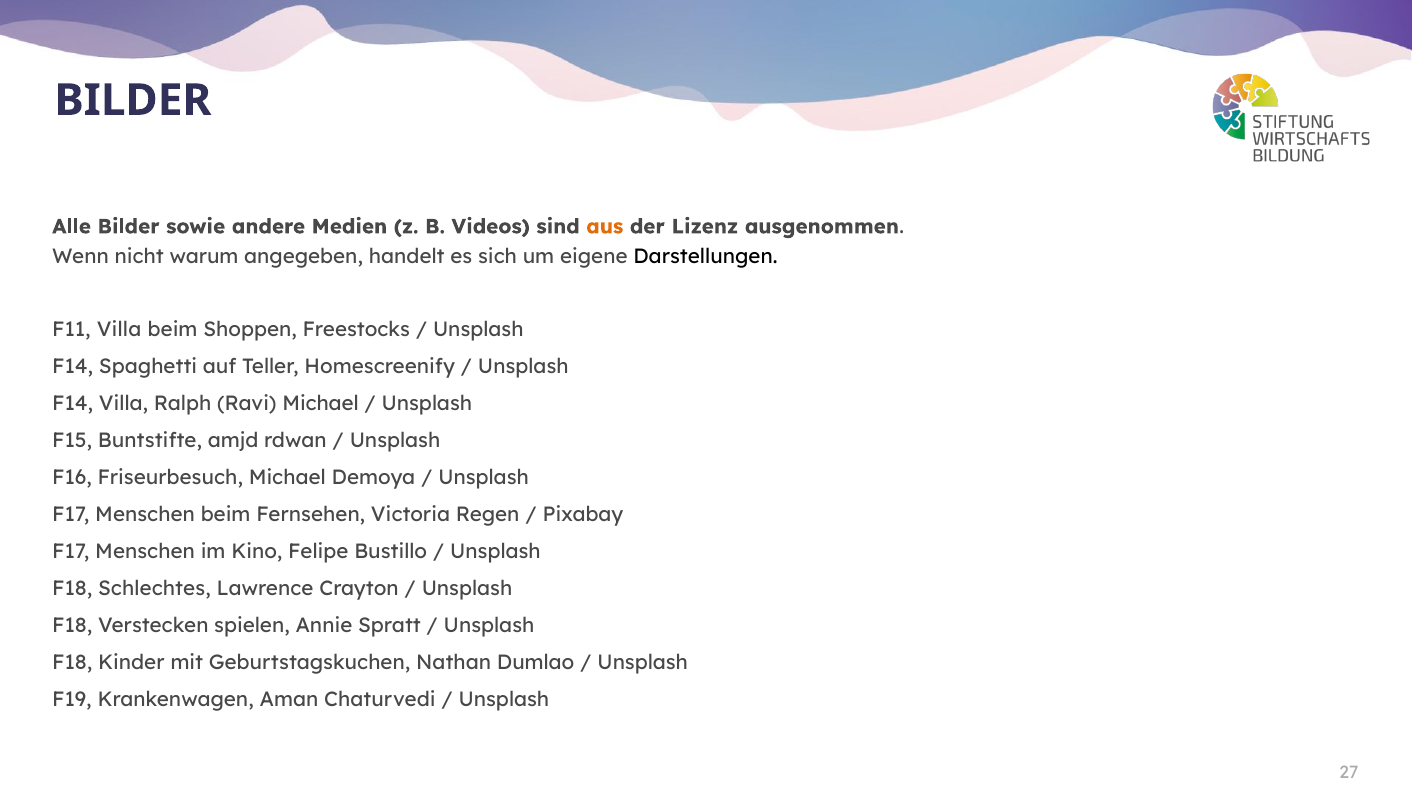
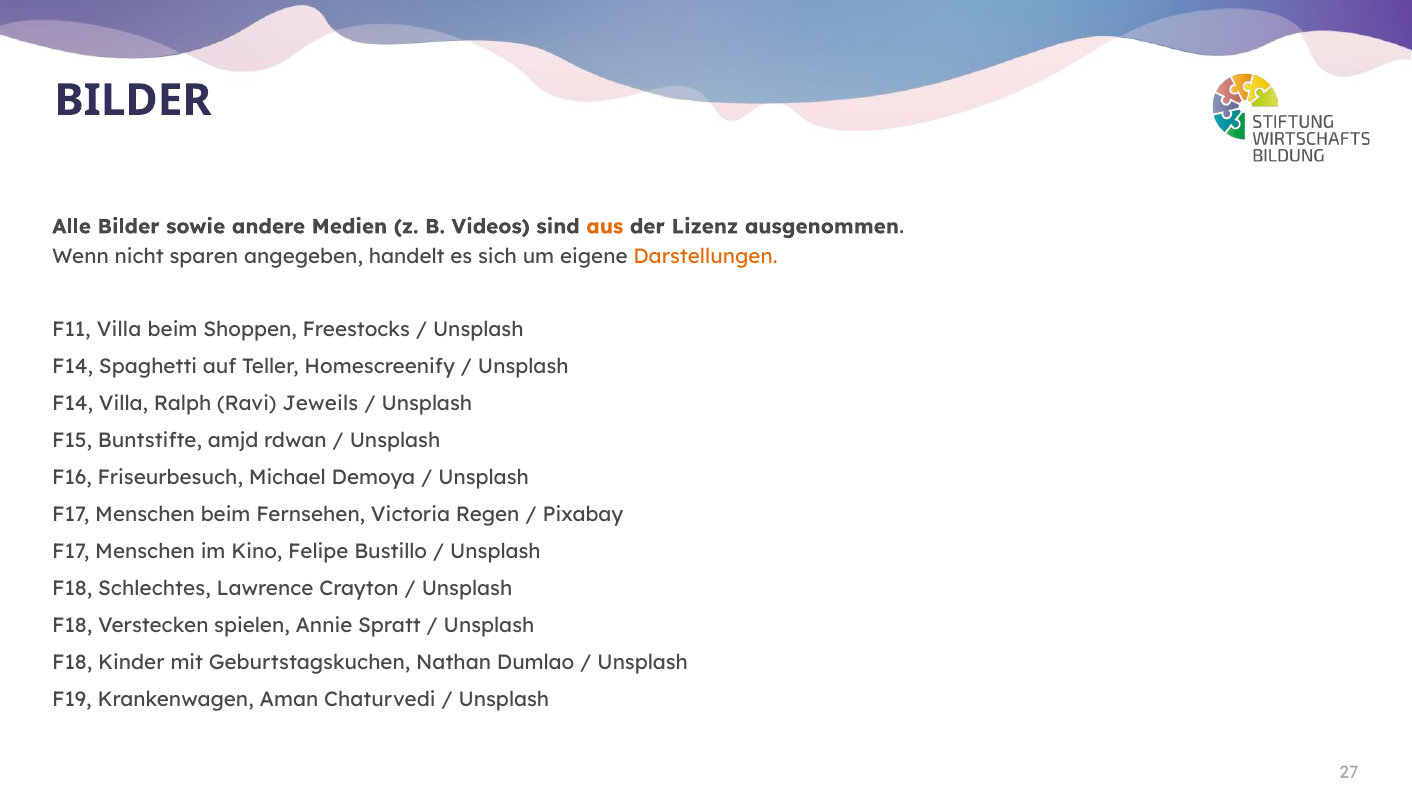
warum: warum -> sparen
Darstellungen colour: black -> orange
Ravi Michael: Michael -> Jeweils
